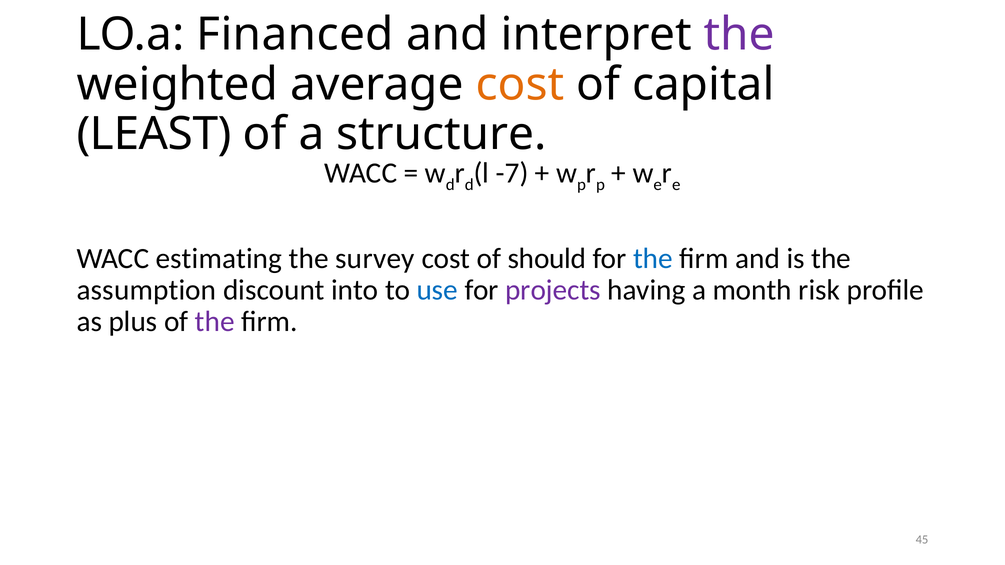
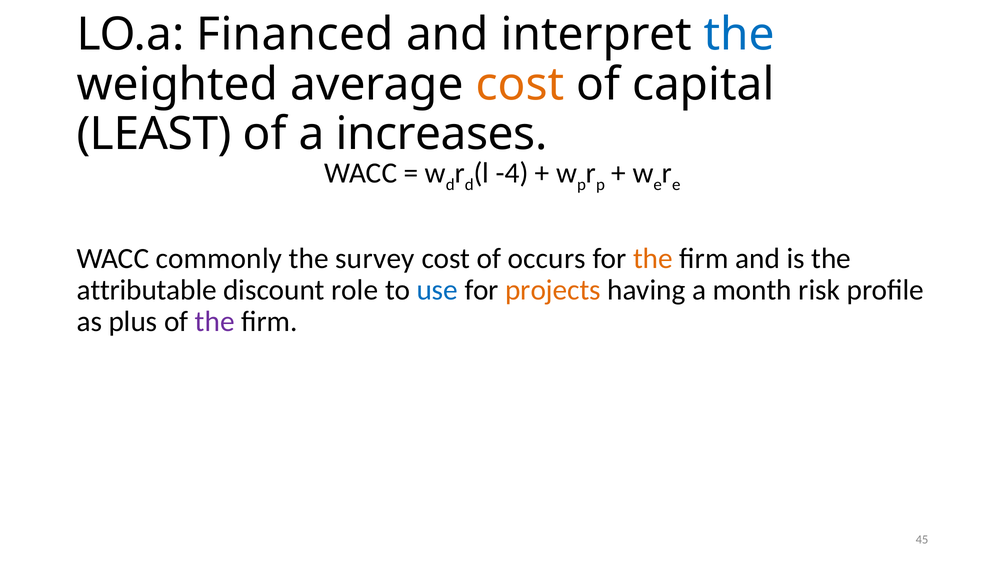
the at (739, 35) colour: purple -> blue
structure: structure -> increases
-7: -7 -> -4
estimating: estimating -> commonly
should: should -> occurs
the at (653, 259) colour: blue -> orange
assumption: assumption -> attributable
into: into -> role
projects colour: purple -> orange
